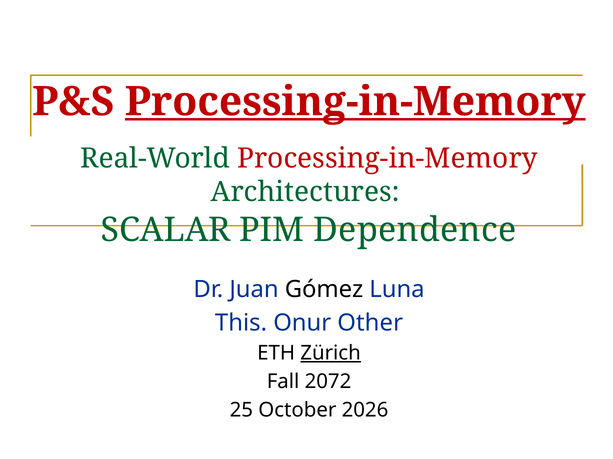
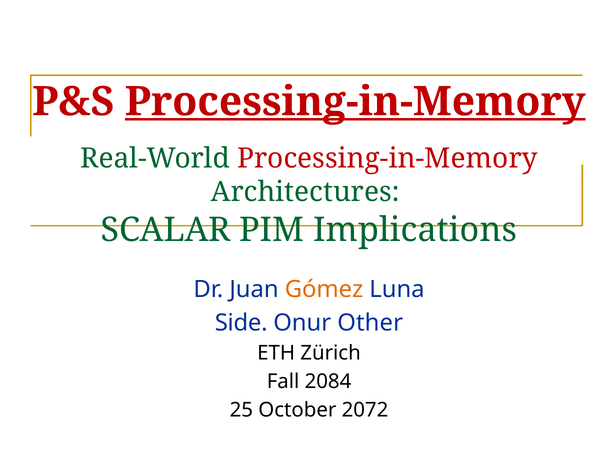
Dependence: Dependence -> Implications
Gómez colour: black -> orange
This: This -> Side
Zürich underline: present -> none
2072: 2072 -> 2084
2026: 2026 -> 2072
